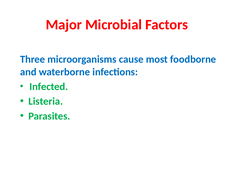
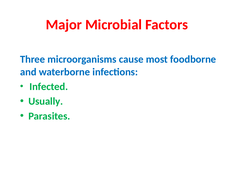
Listeria: Listeria -> Usually
